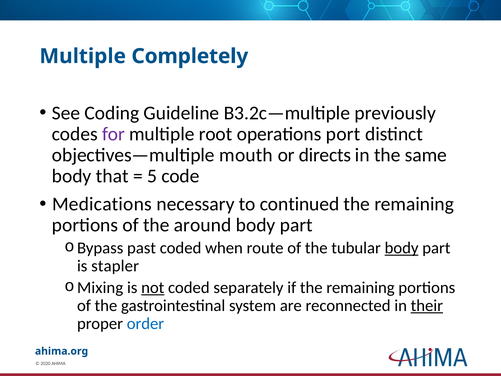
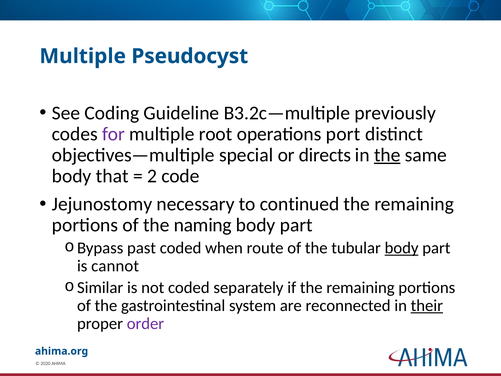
Completely: Completely -> Pseudocyst
mouth: mouth -> special
the at (387, 155) underline: none -> present
5: 5 -> 2
Medications: Medications -> Jejunostomy
around: around -> naming
stapler: stapler -> cannot
Mixing: Mixing -> Similar
not underline: present -> none
order colour: blue -> purple
